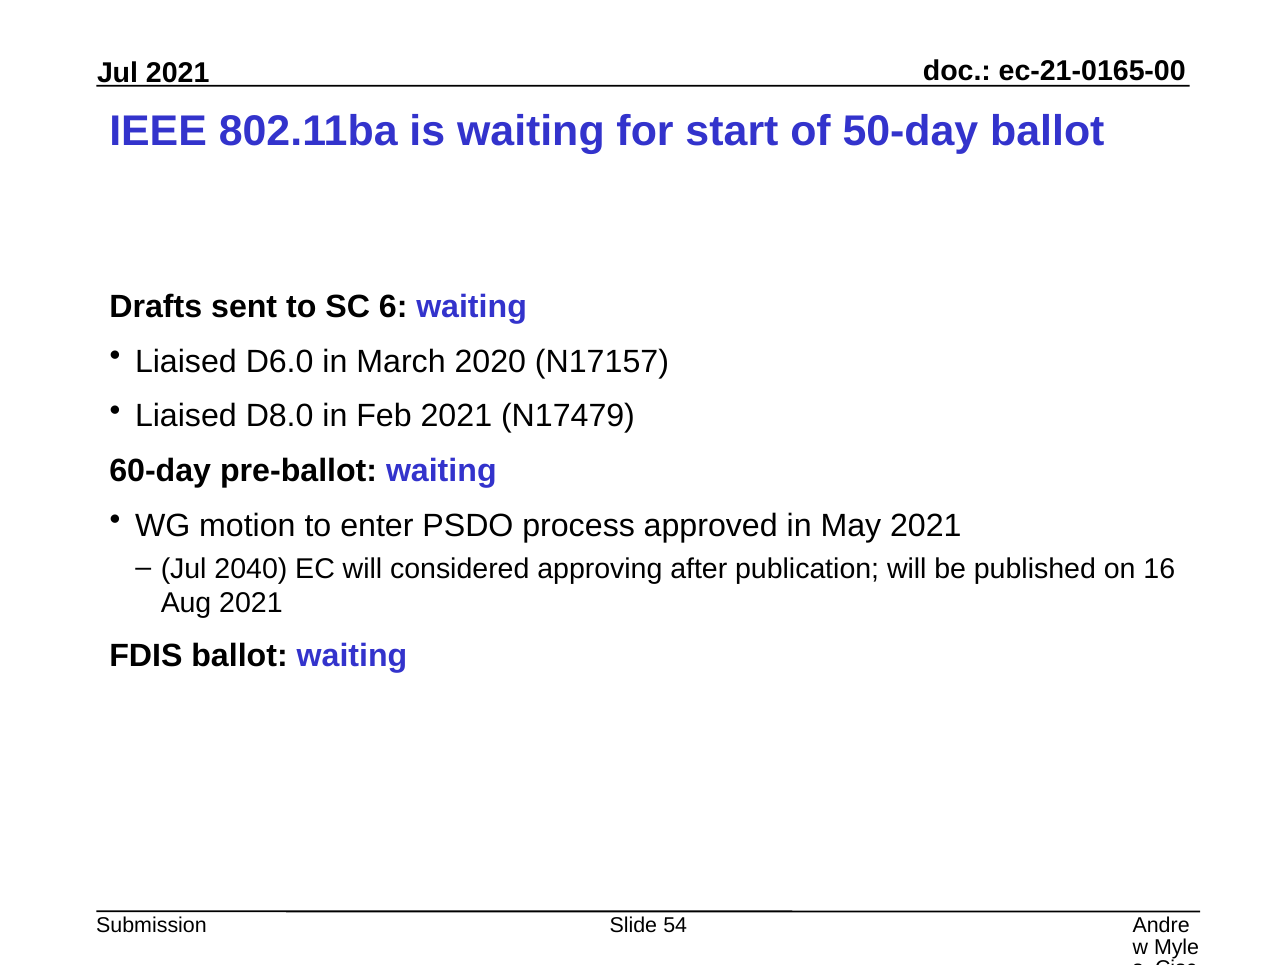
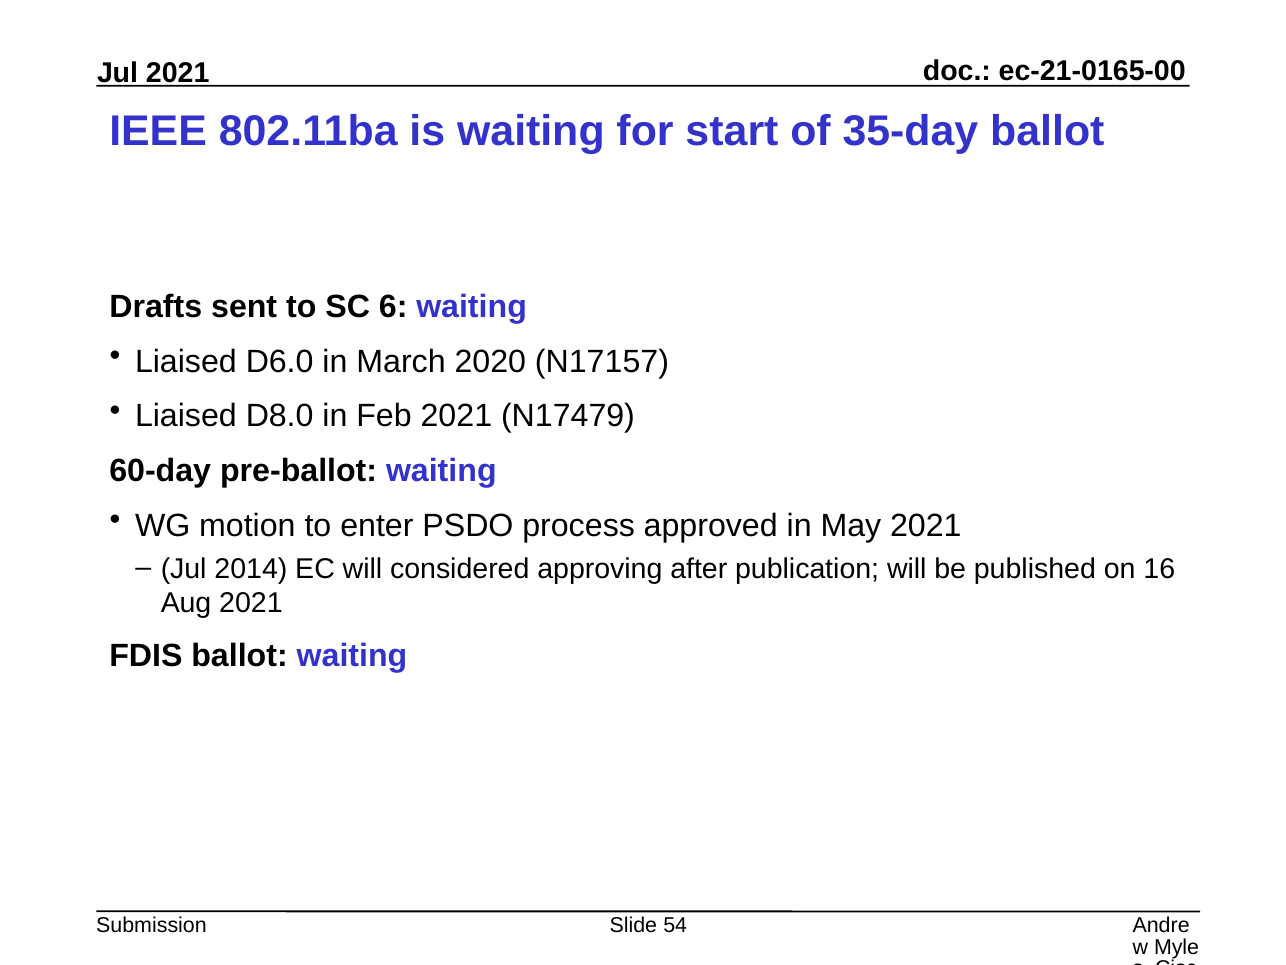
50-day: 50-day -> 35-day
2040: 2040 -> 2014
